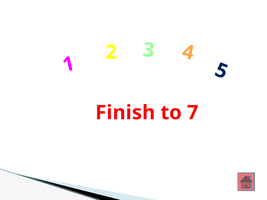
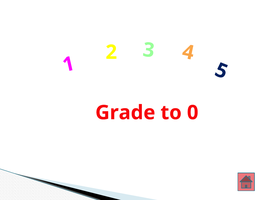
Finish: Finish -> Grade
7: 7 -> 0
